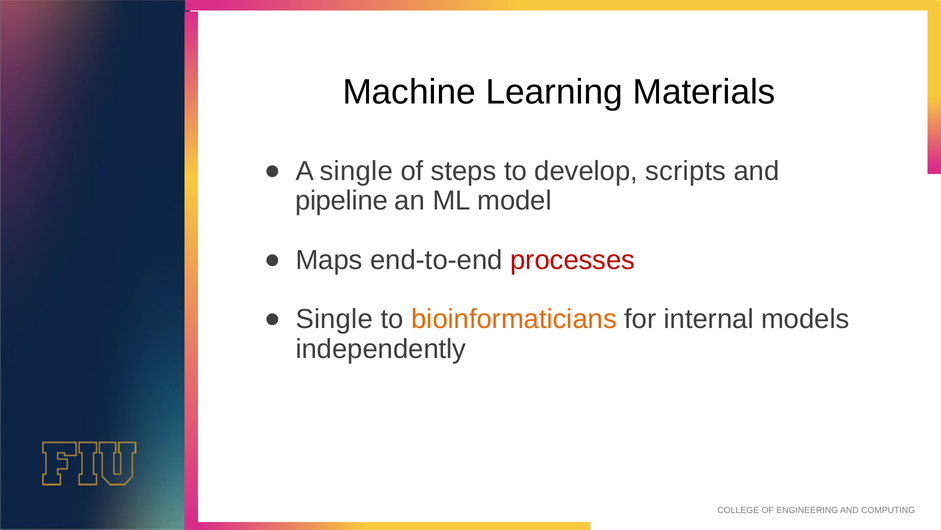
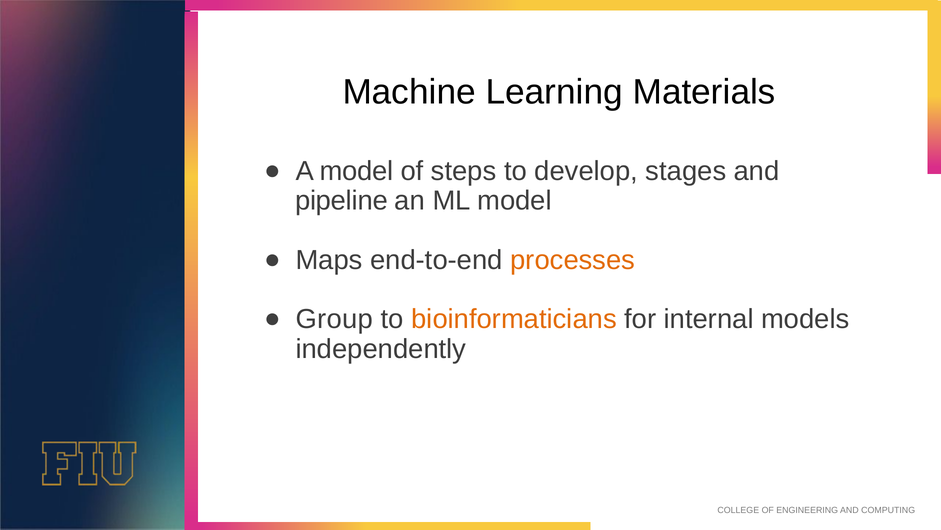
A single: single -> model
scripts: scripts -> stages
processes colour: red -> orange
Single at (334, 319): Single -> Group
